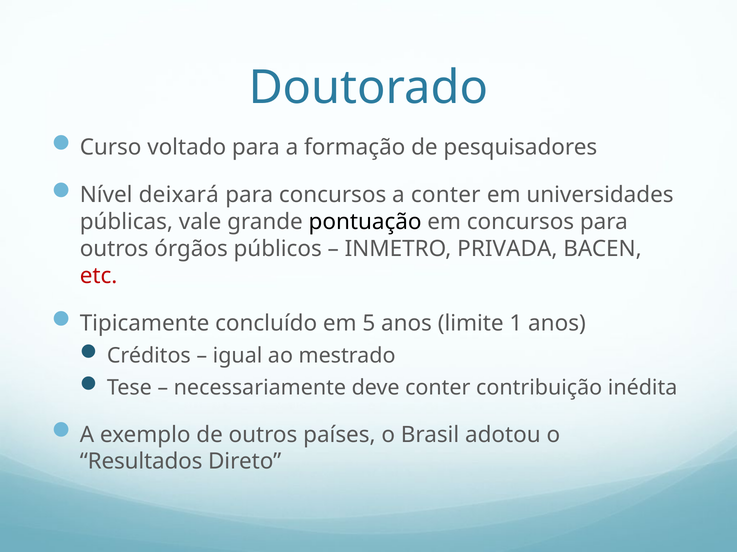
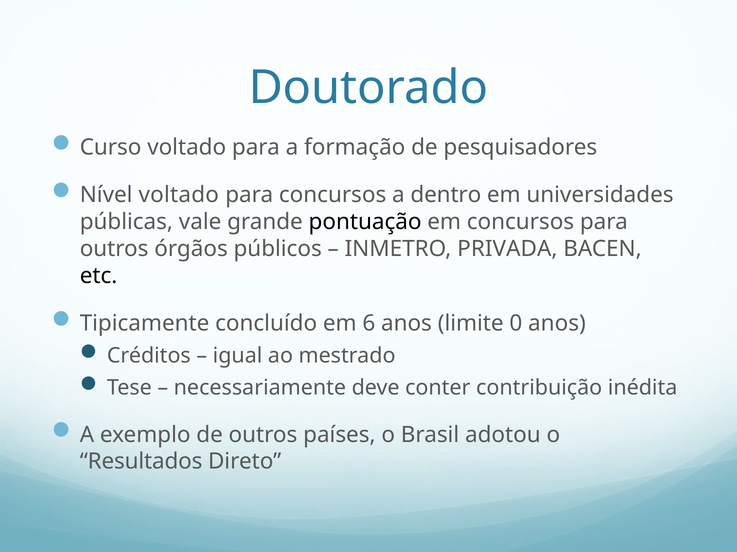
Nível deixará: deixará -> voltado
a conter: conter -> dentro
etc colour: red -> black
5: 5 -> 6
1: 1 -> 0
